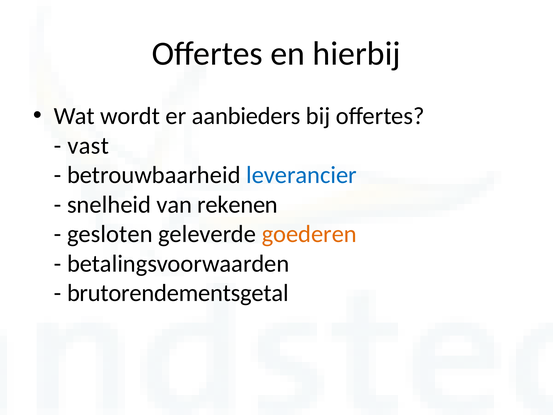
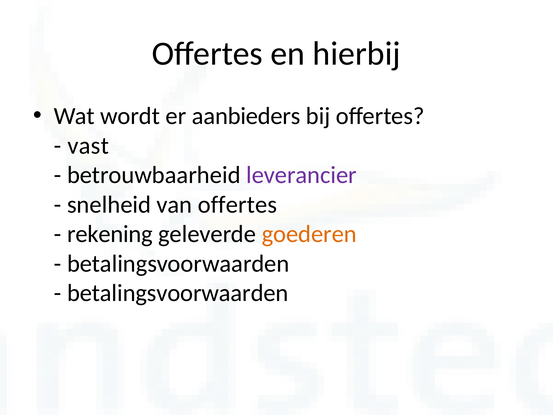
leverancier colour: blue -> purple
van rekenen: rekenen -> offertes
gesloten: gesloten -> rekening
brutorendementsgetal at (178, 293): brutorendementsgetal -> betalingsvoorwaarden
